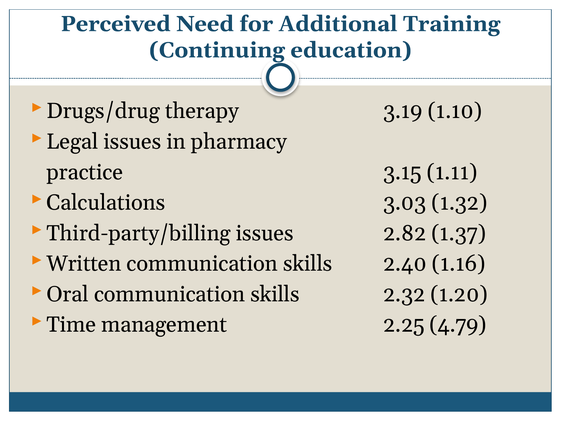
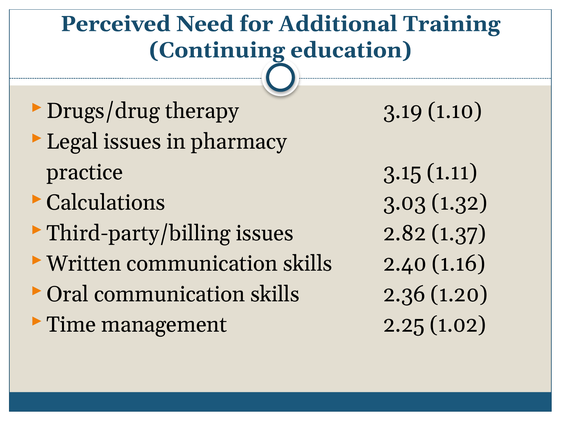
2.32: 2.32 -> 2.36
4.79: 4.79 -> 1.02
